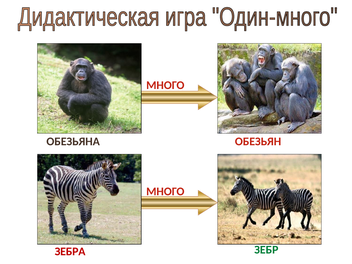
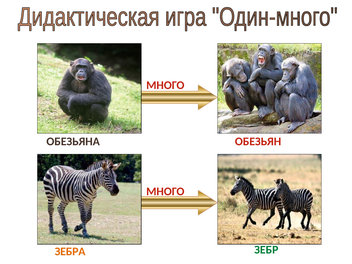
ЗЕБРА colour: red -> orange
